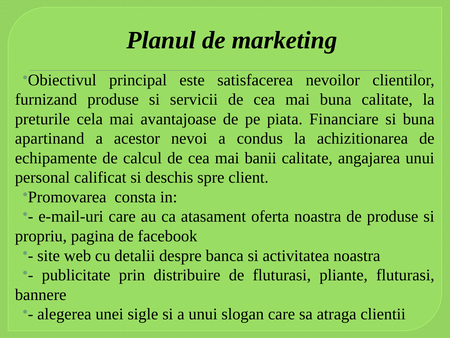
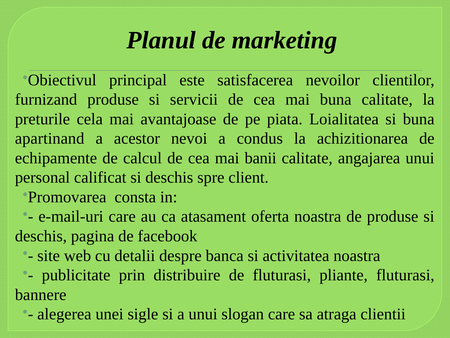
Financiare: Financiare -> Loialitatea
propriu at (41, 236): propriu -> deschis
